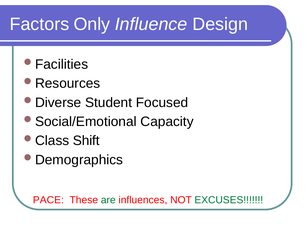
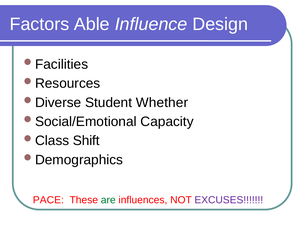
Only: Only -> Able
Focused: Focused -> Whether
EXCUSES colour: green -> purple
